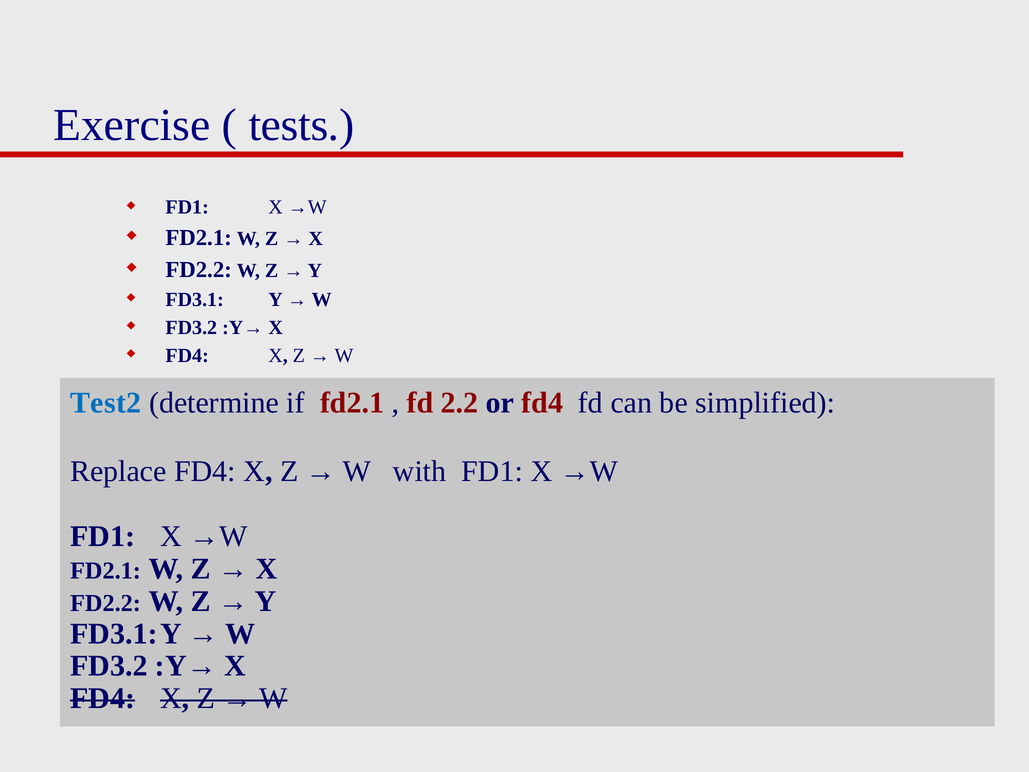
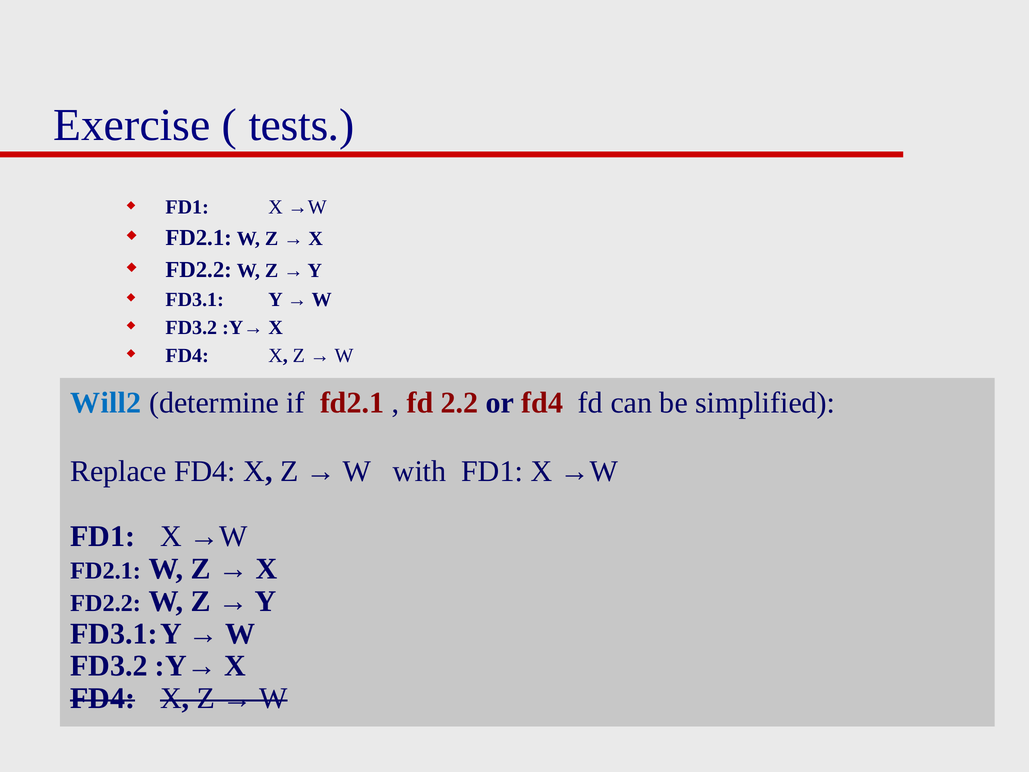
Test2: Test2 -> Will2
